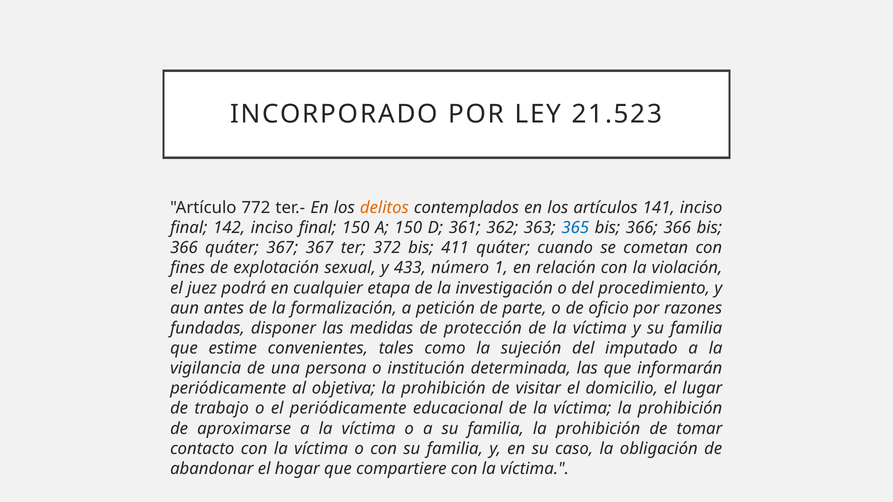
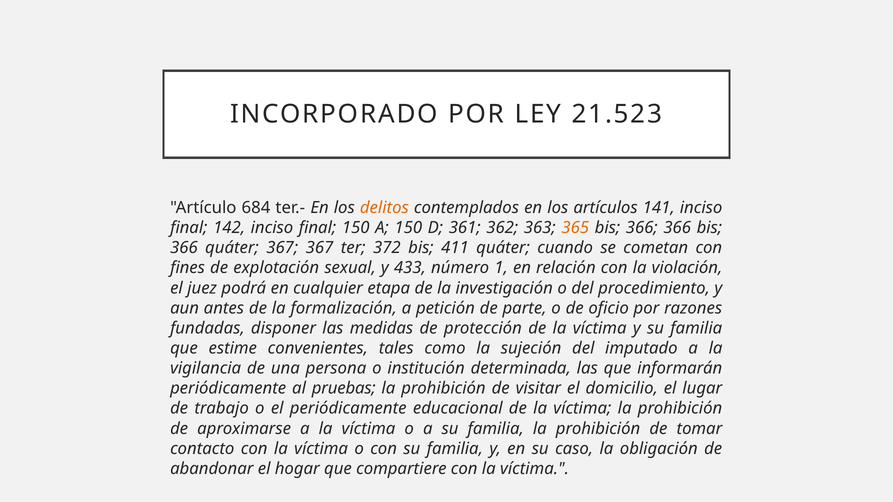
772: 772 -> 684
365 colour: blue -> orange
objetiva: objetiva -> pruebas
